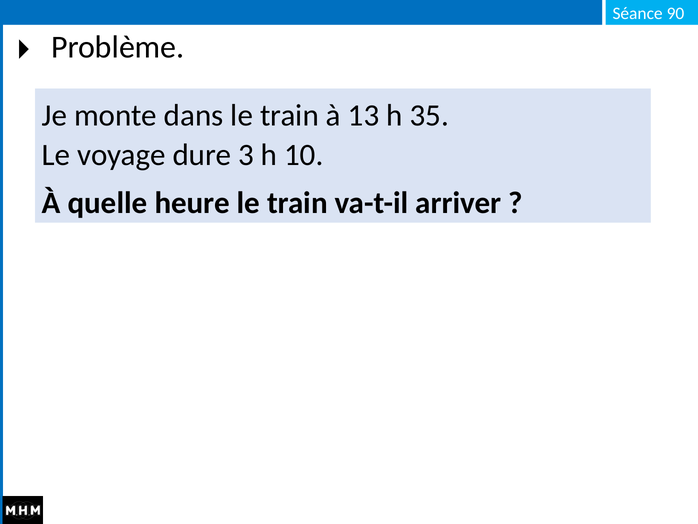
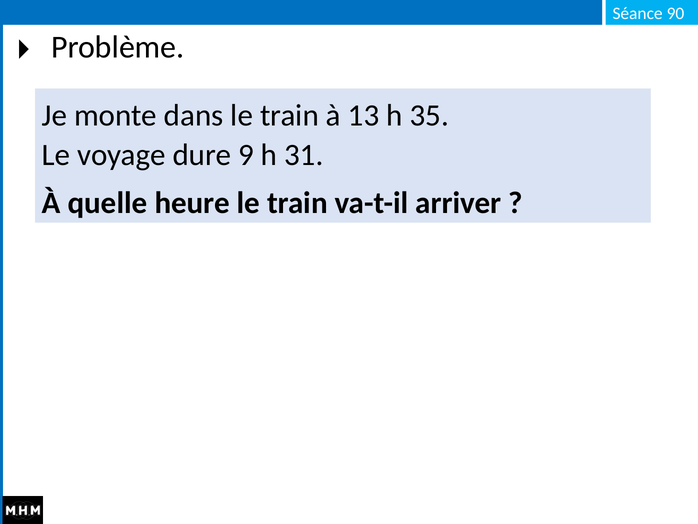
3: 3 -> 9
10: 10 -> 31
